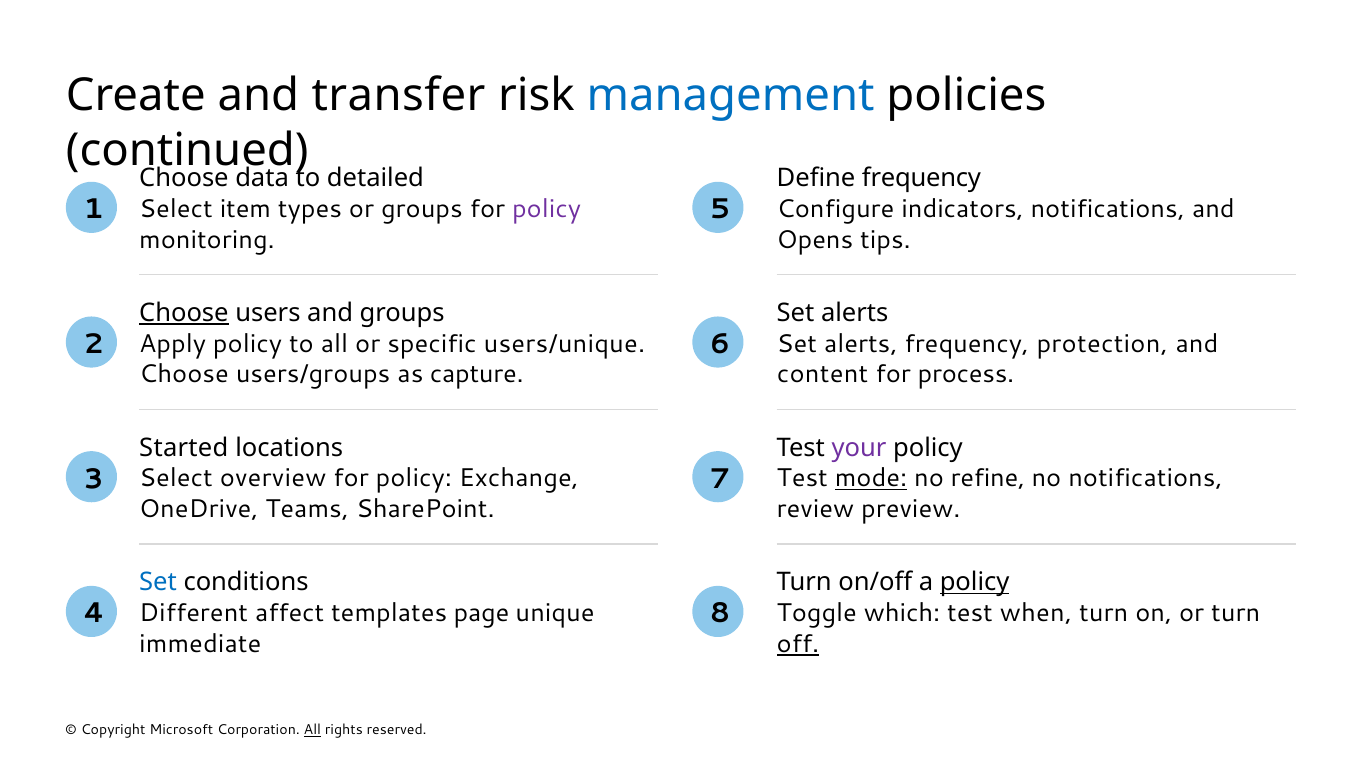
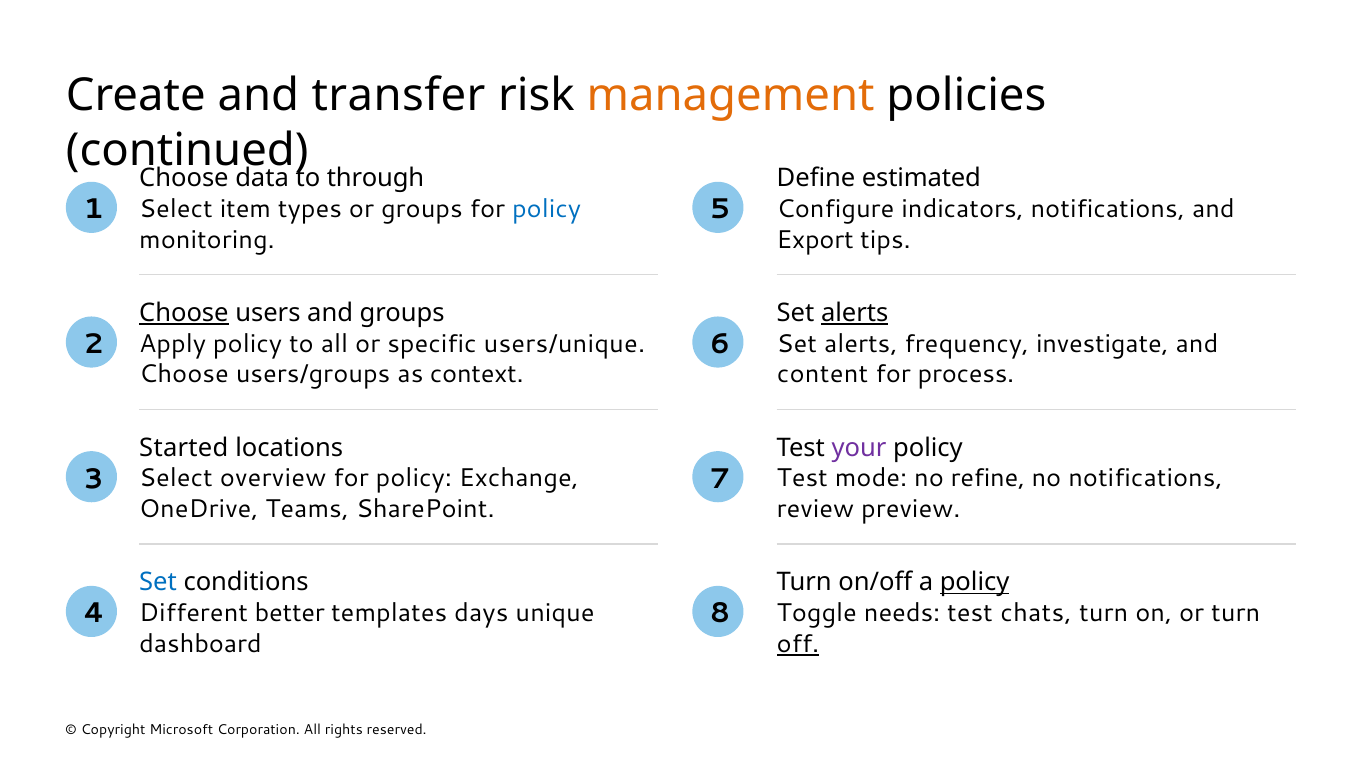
management colour: blue -> orange
detailed: detailed -> through
Define frequency: frequency -> estimated
policy at (547, 209) colour: purple -> blue
Opens: Opens -> Export
alerts at (855, 313) underline: none -> present
protection: protection -> investigate
capture: capture -> context
mode underline: present -> none
affect: affect -> better
page: page -> days
which: which -> needs
when: when -> chats
immediate: immediate -> dashboard
All at (312, 730) underline: present -> none
